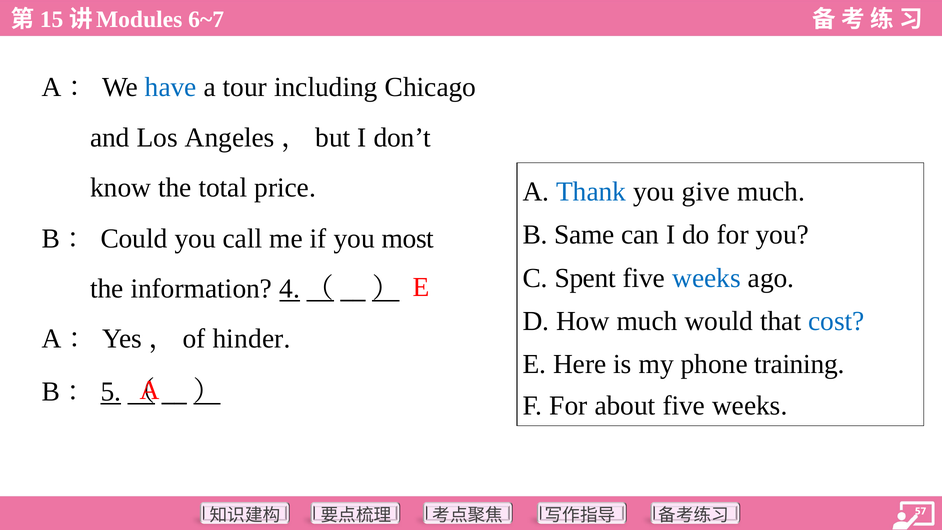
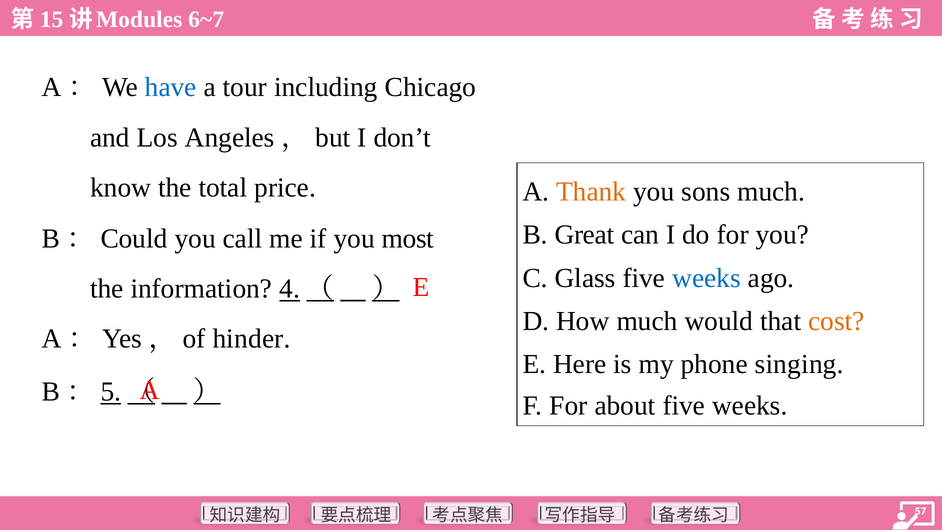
Thank colour: blue -> orange
give: give -> sons
Same: Same -> Great
Spent: Spent -> Glass
cost colour: blue -> orange
training: training -> singing
